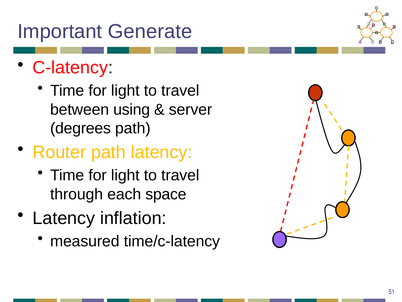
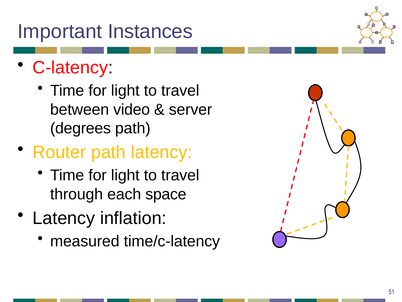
Generate: Generate -> Instances
using: using -> video
